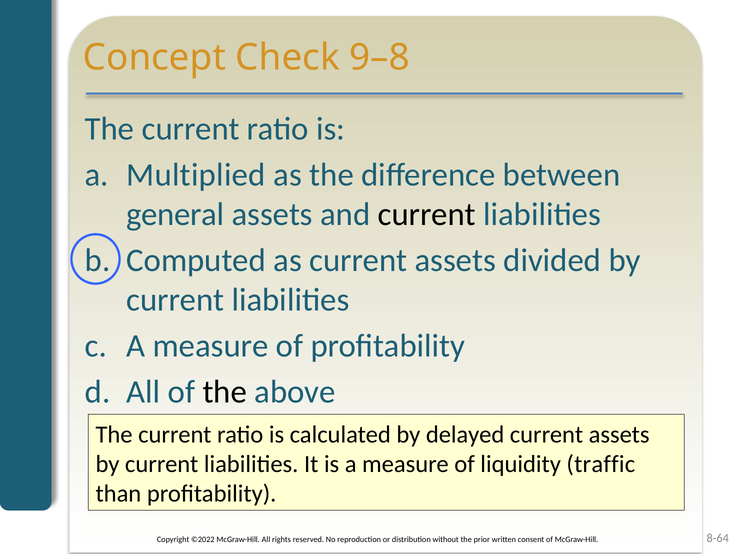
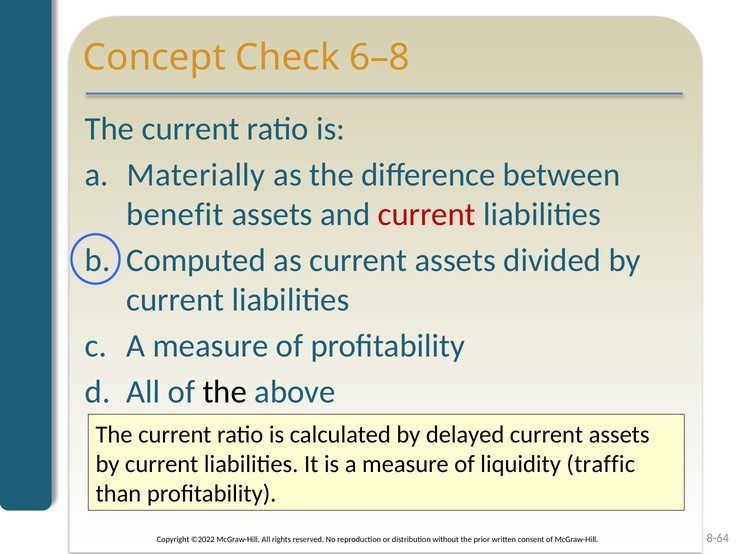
9–8: 9–8 -> 6–8
Multiplied: Multiplied -> Materially
general: general -> benefit
current at (427, 214) colour: black -> red
